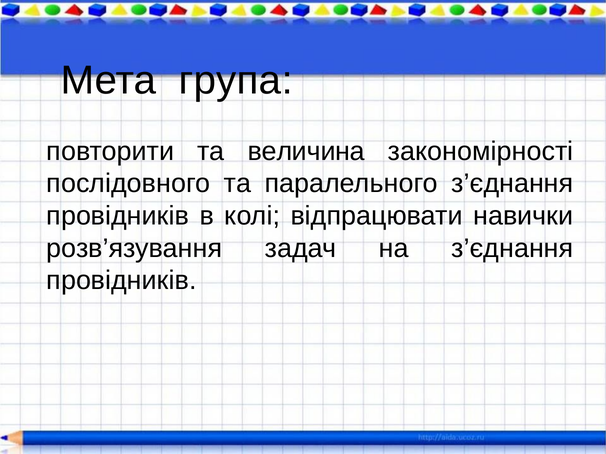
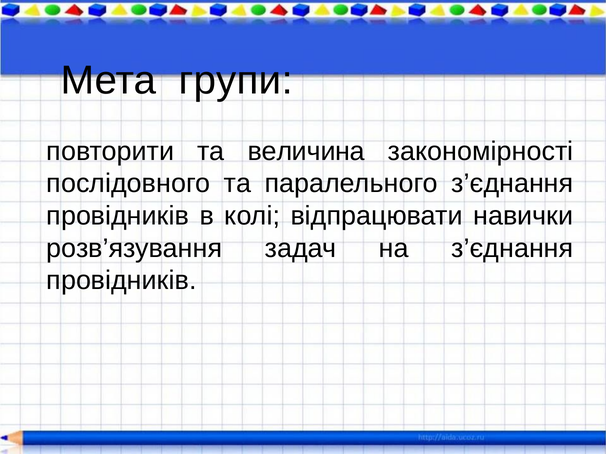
група: група -> групи
